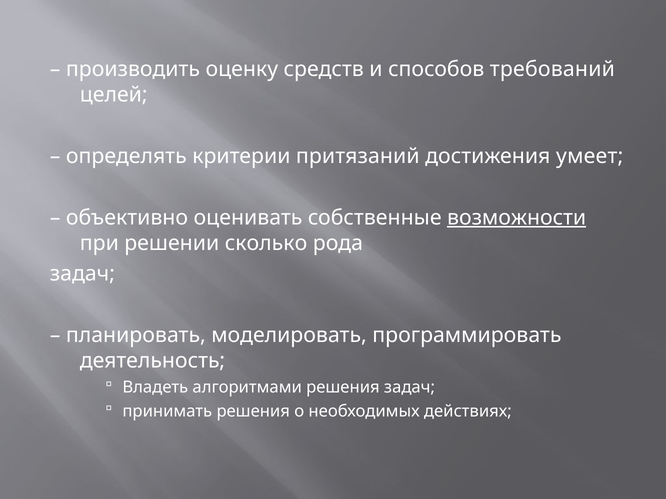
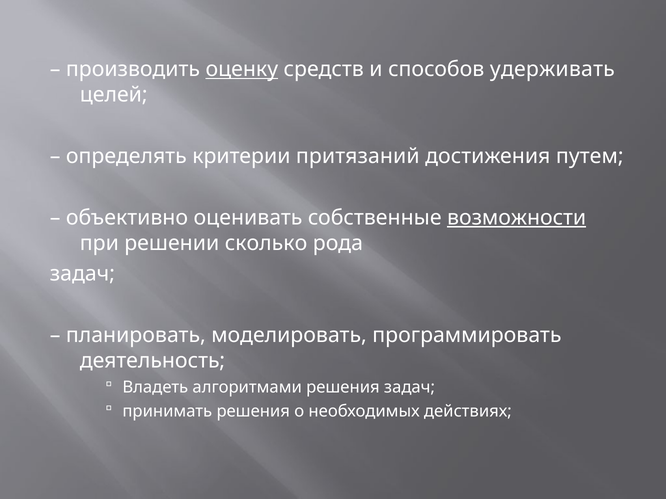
оценку underline: none -> present
требований: требований -> удерживать
умеет: умеет -> путем
